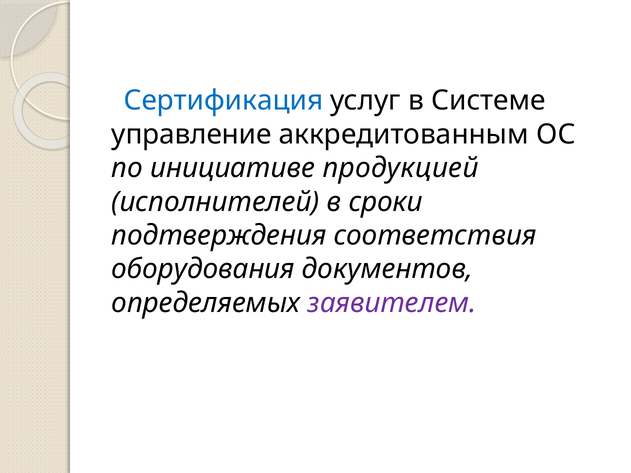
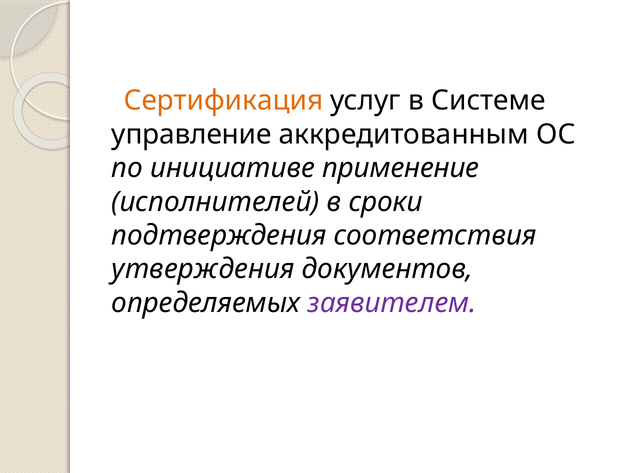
Сертификация colour: blue -> orange
продукцией: продукцией -> применение
оборудования: оборудования -> утверждения
